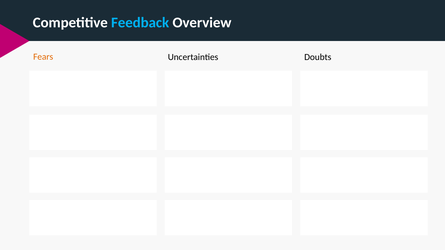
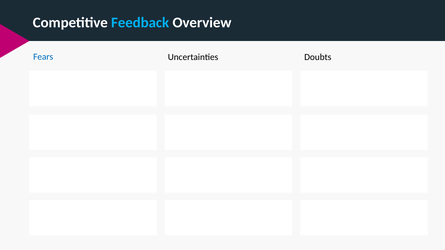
Fears colour: orange -> blue
